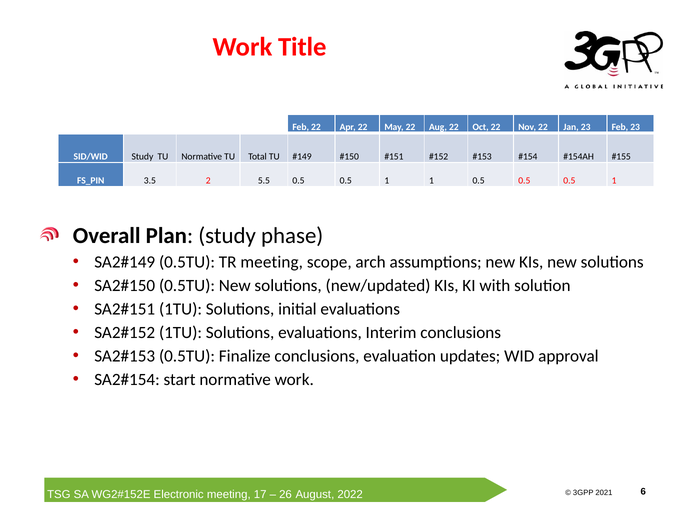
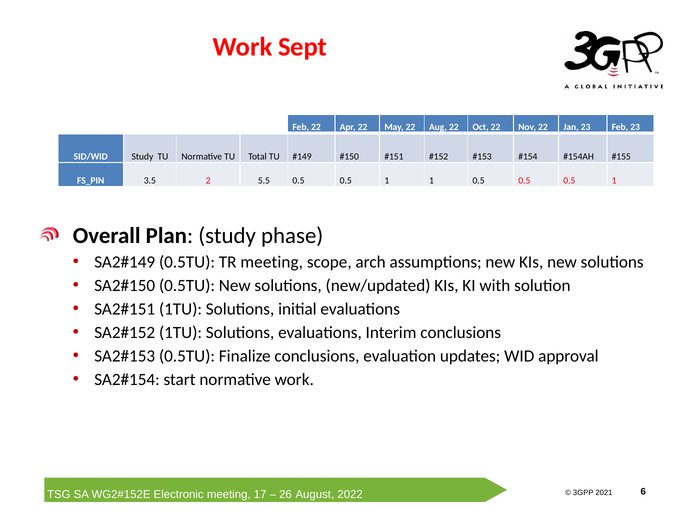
Title: Title -> Sept
